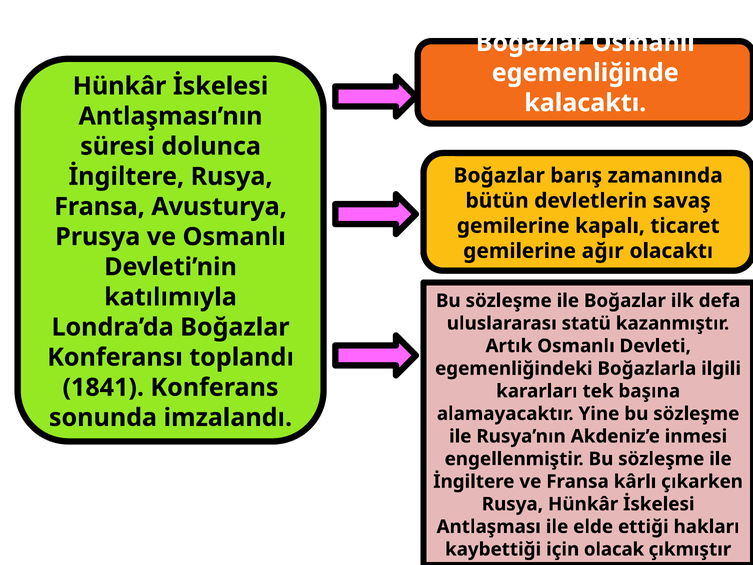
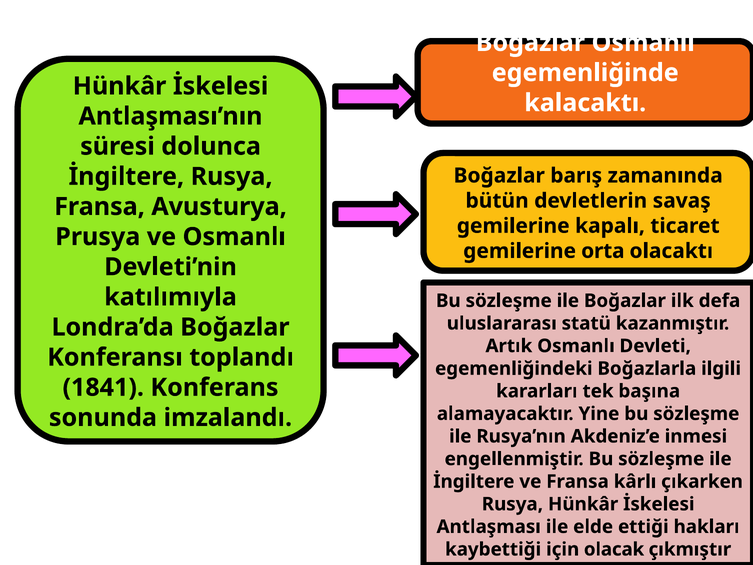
ağır: ağır -> orta
